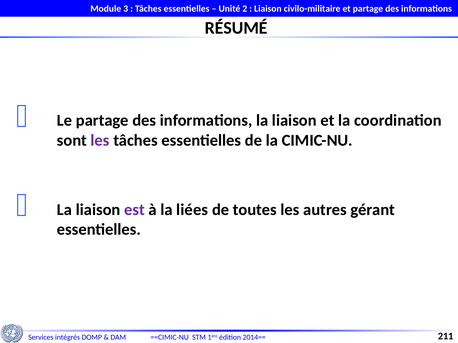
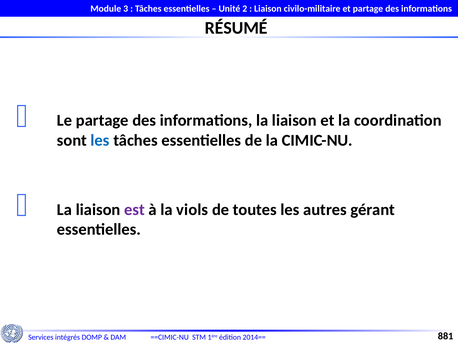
les at (100, 141) colour: purple -> blue
liées: liées -> viols
211: 211 -> 881
